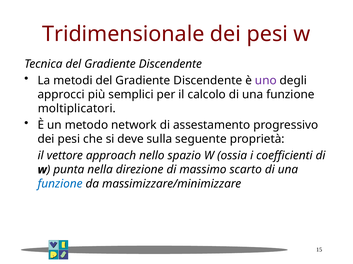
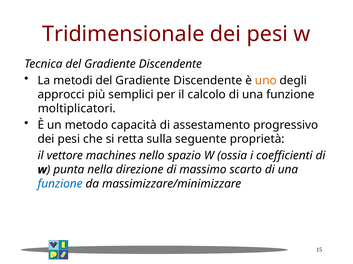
uno colour: purple -> orange
network: network -> capacità
deve: deve -> retta
approach: approach -> machines
